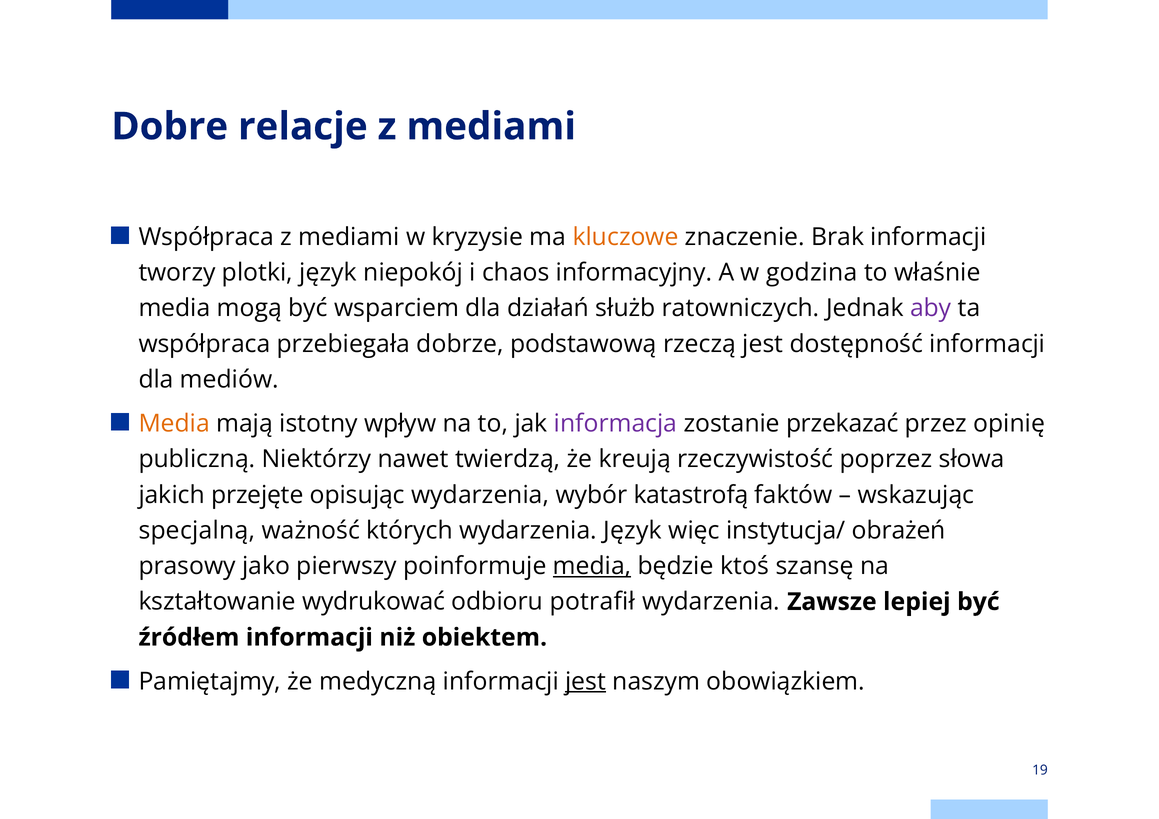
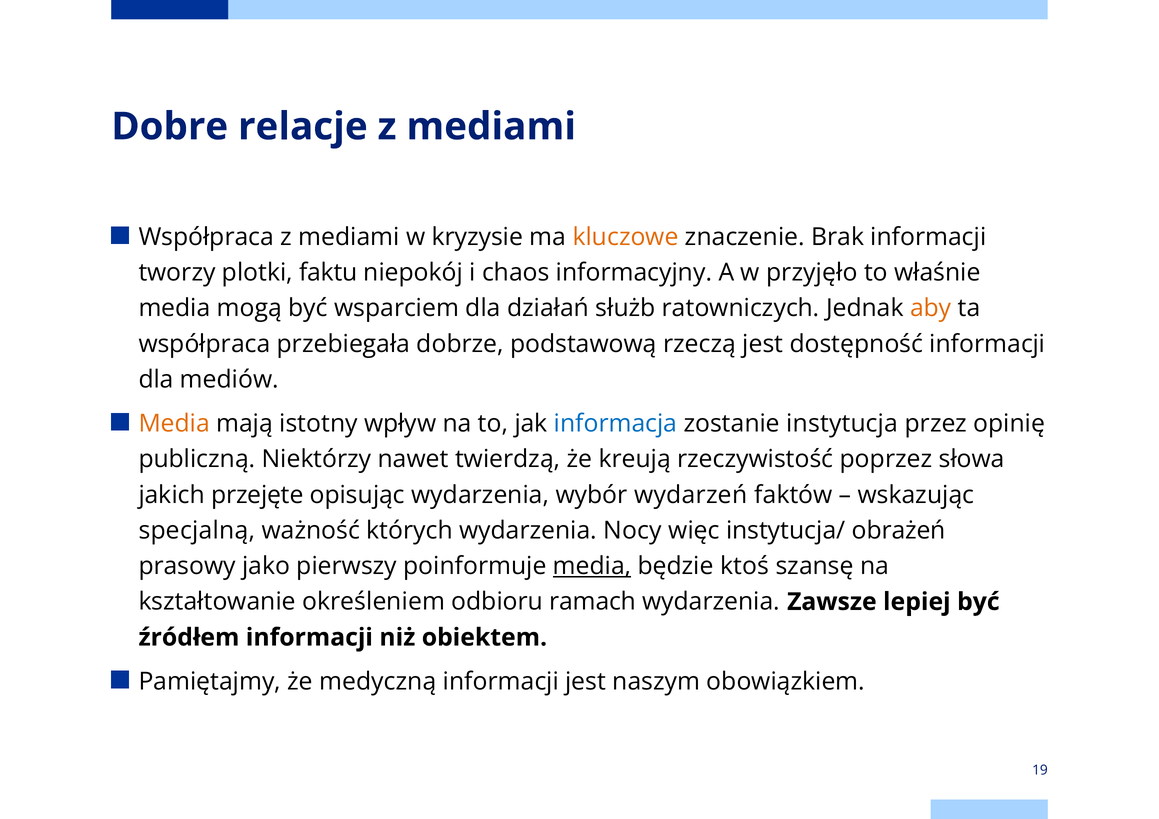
plotki język: język -> faktu
godzina: godzina -> przyjęło
aby colour: purple -> orange
informacja colour: purple -> blue
przekazać: przekazać -> instytucja
katastrofą: katastrofą -> wydarzeń
wydarzenia Język: Język -> Nocy
wydrukować: wydrukować -> określeniem
potrafił: potrafił -> ramach
jest at (586, 682) underline: present -> none
